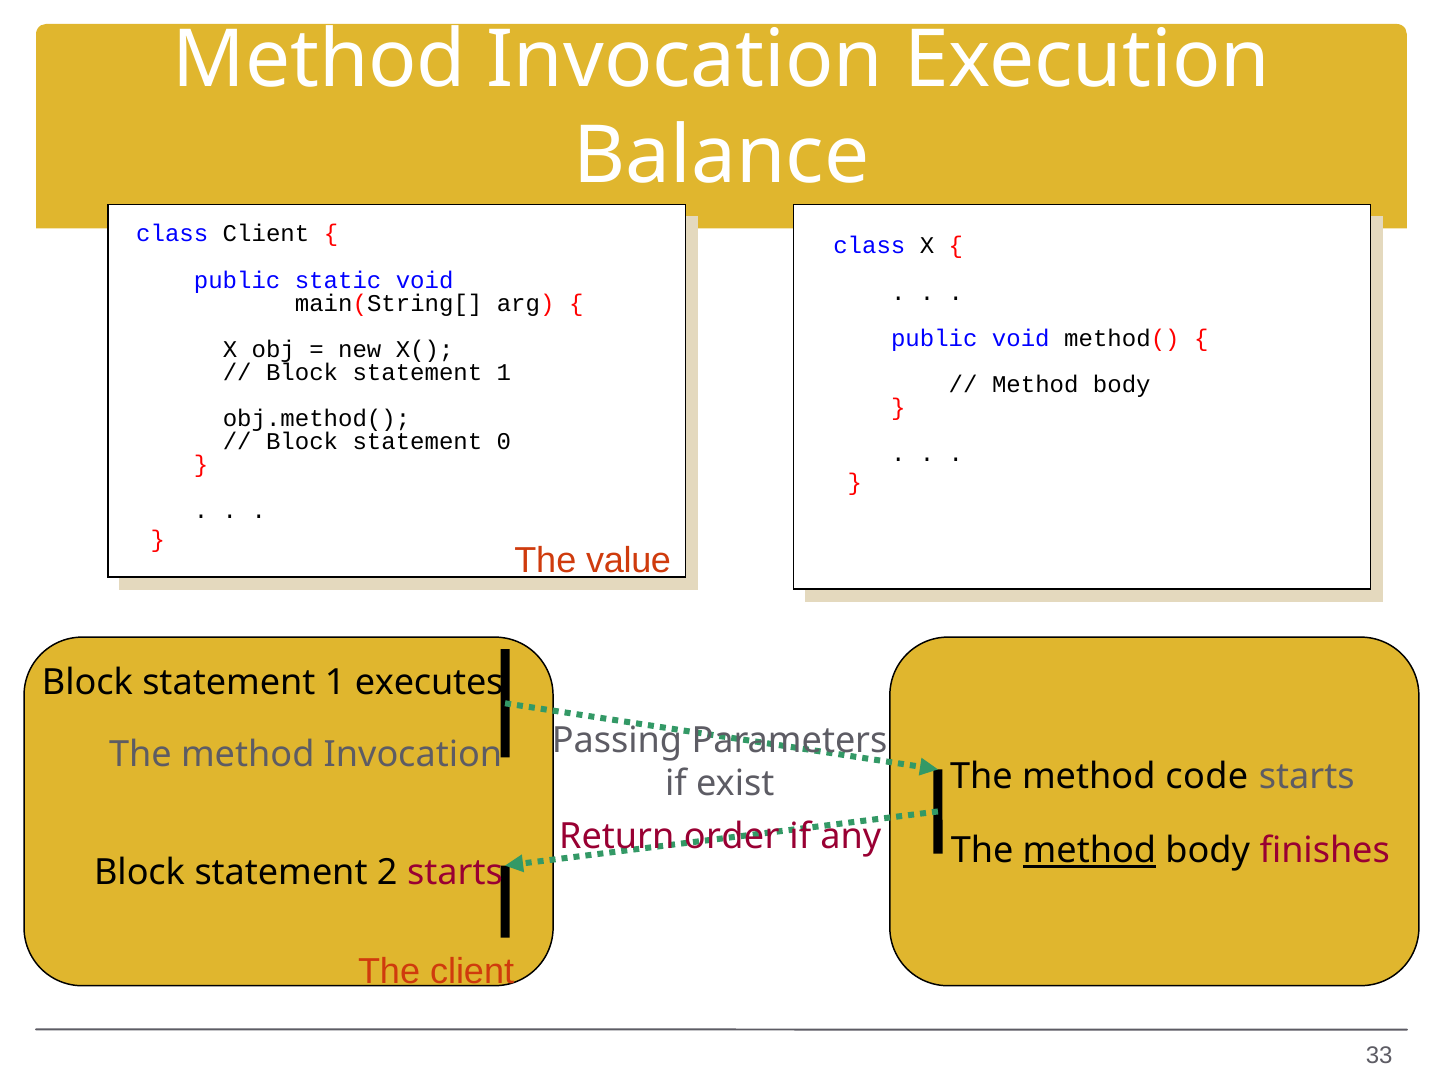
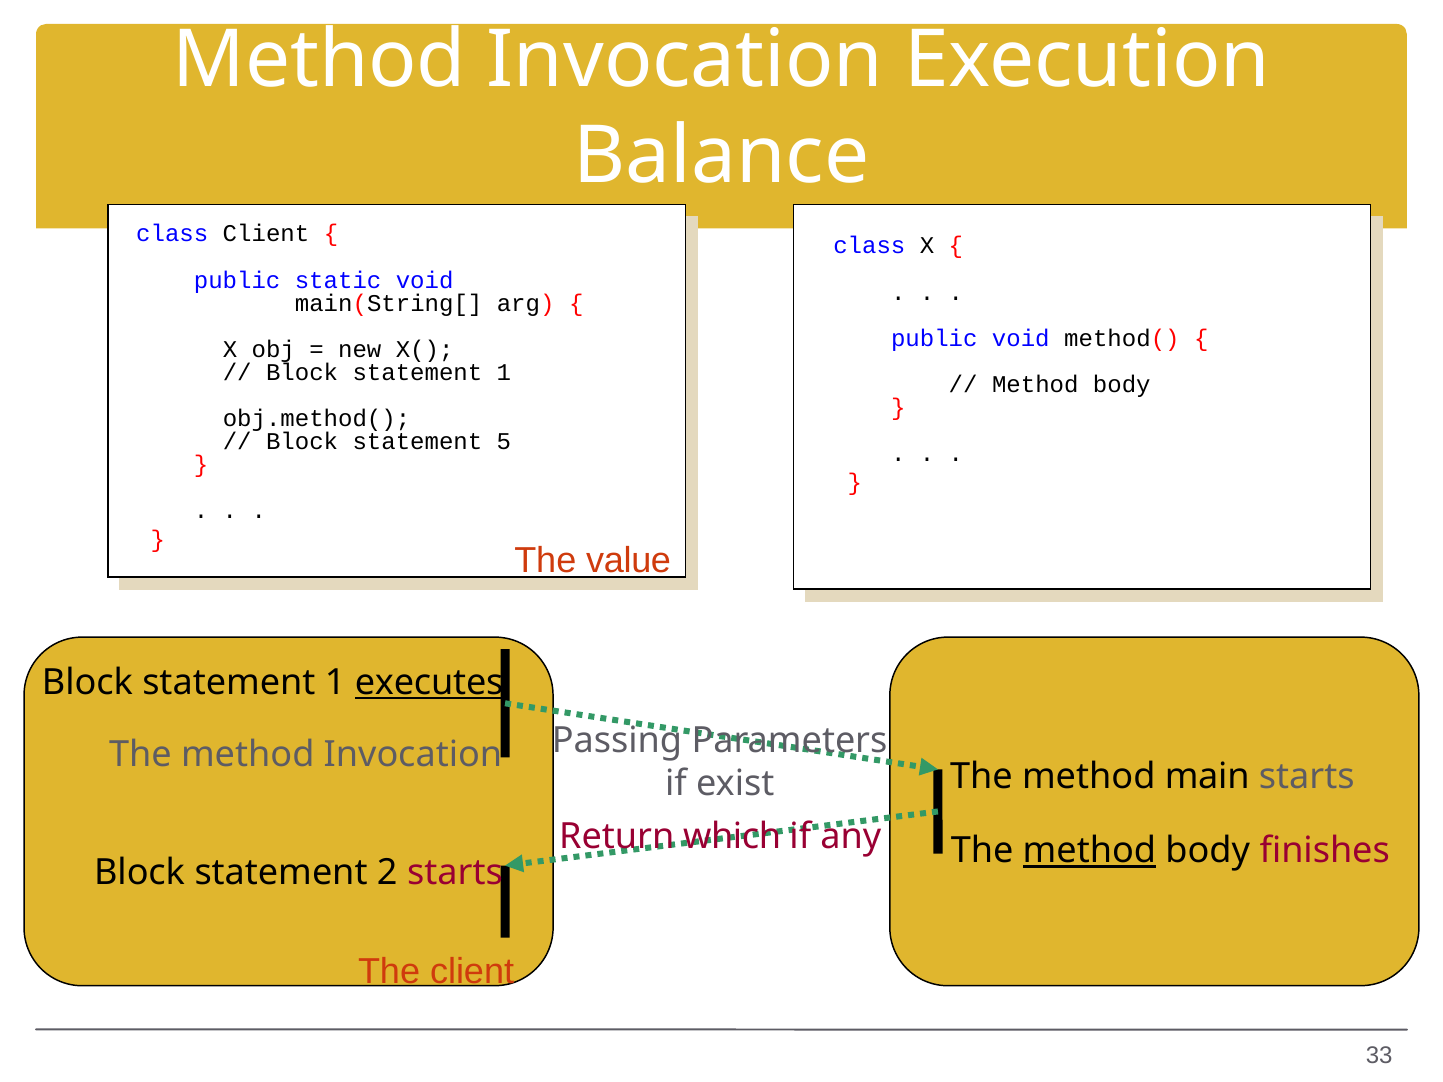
0: 0 -> 5
executes underline: none -> present
code: code -> main
order: order -> which
